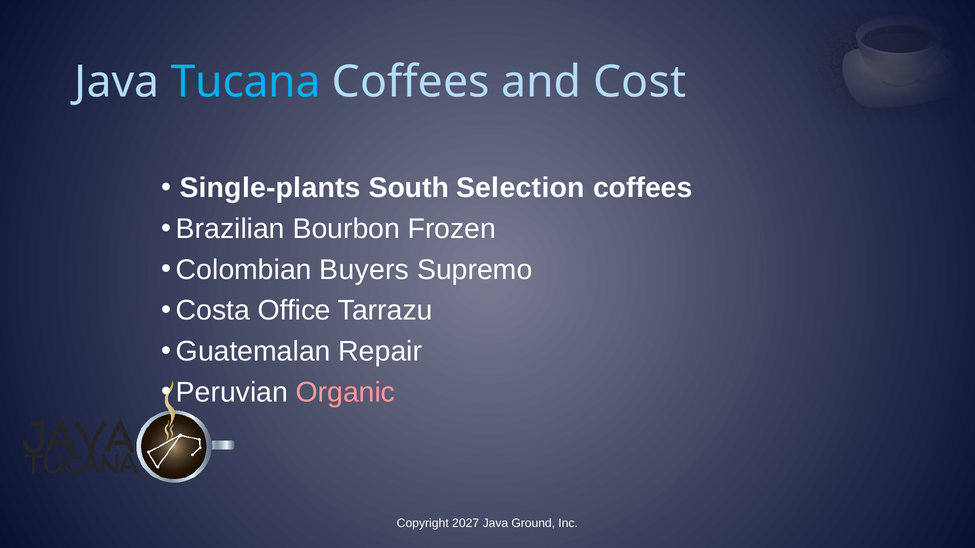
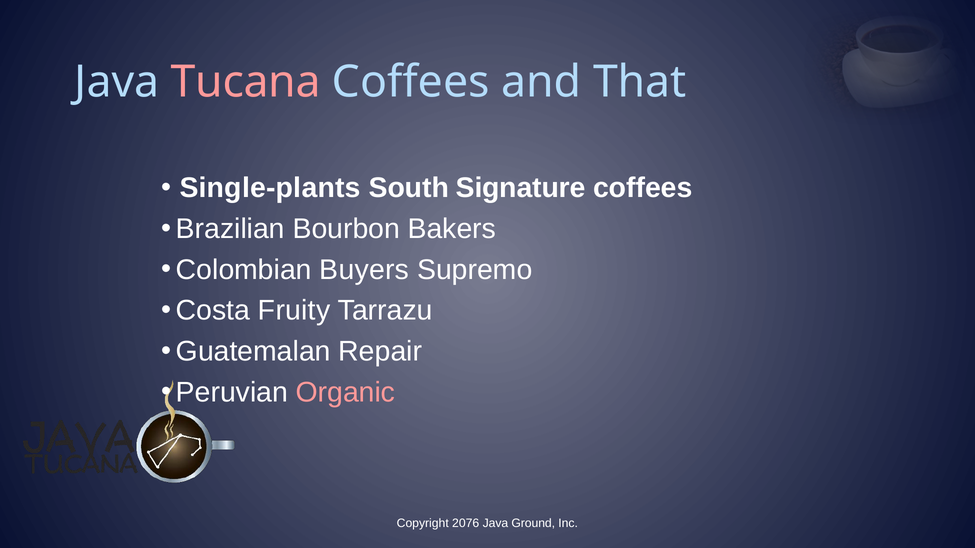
Tucana colour: light blue -> pink
Cost: Cost -> That
Selection: Selection -> Signature
Frozen: Frozen -> Bakers
Office: Office -> Fruity
2027: 2027 -> 2076
